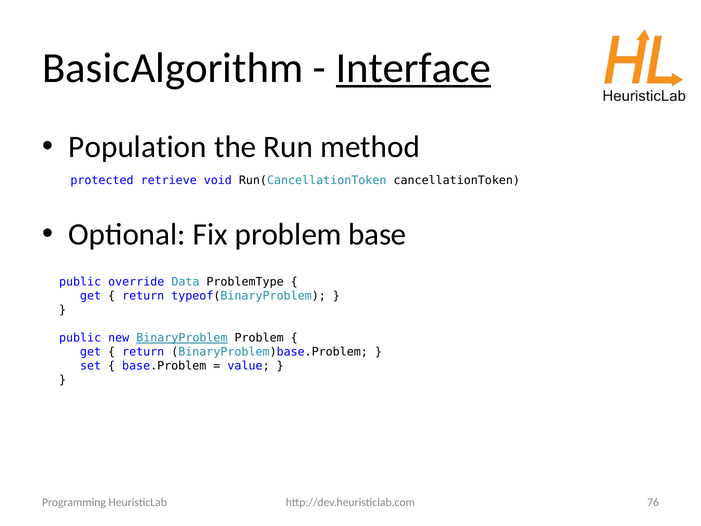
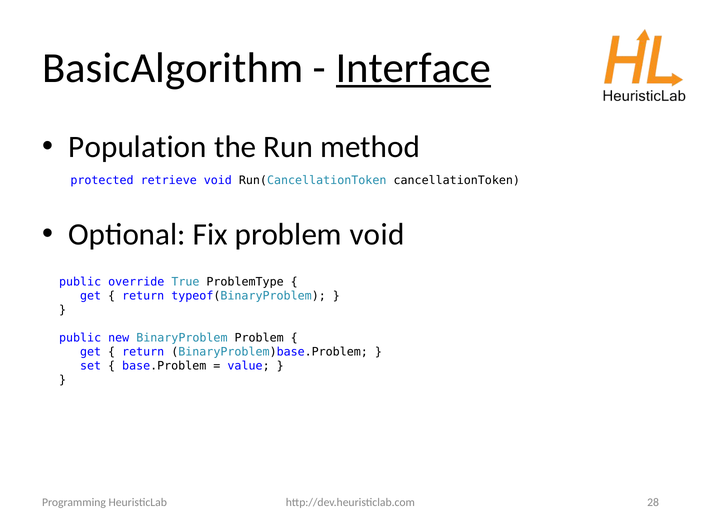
problem base: base -> void
Data: Data -> True
BinaryProblem underline: present -> none
76: 76 -> 28
